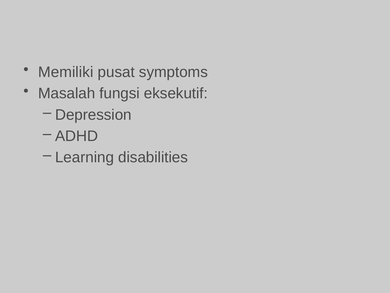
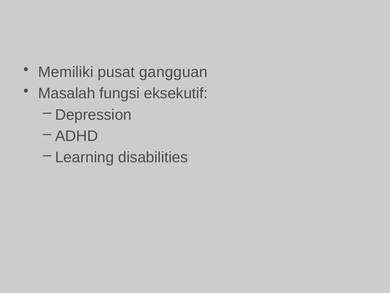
symptoms: symptoms -> gangguan
